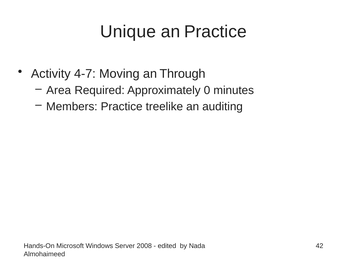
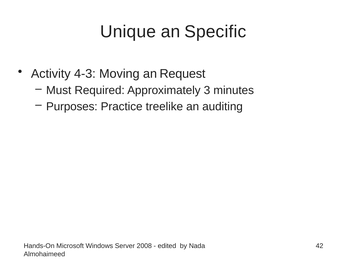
an Practice: Practice -> Specific
4-7: 4-7 -> 4-3
Through: Through -> Request
Area: Area -> Must
0: 0 -> 3
Members: Members -> Purposes
